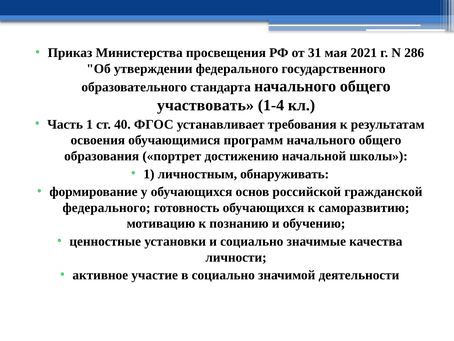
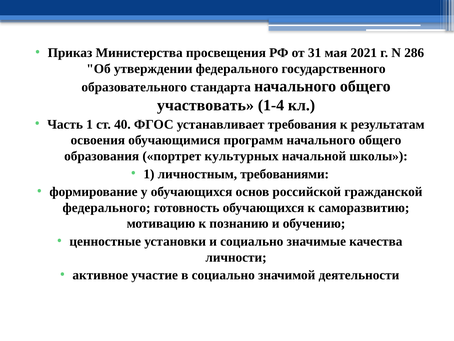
достижению: достижению -> культурных
обнаруживать: обнаруживать -> требованиями
